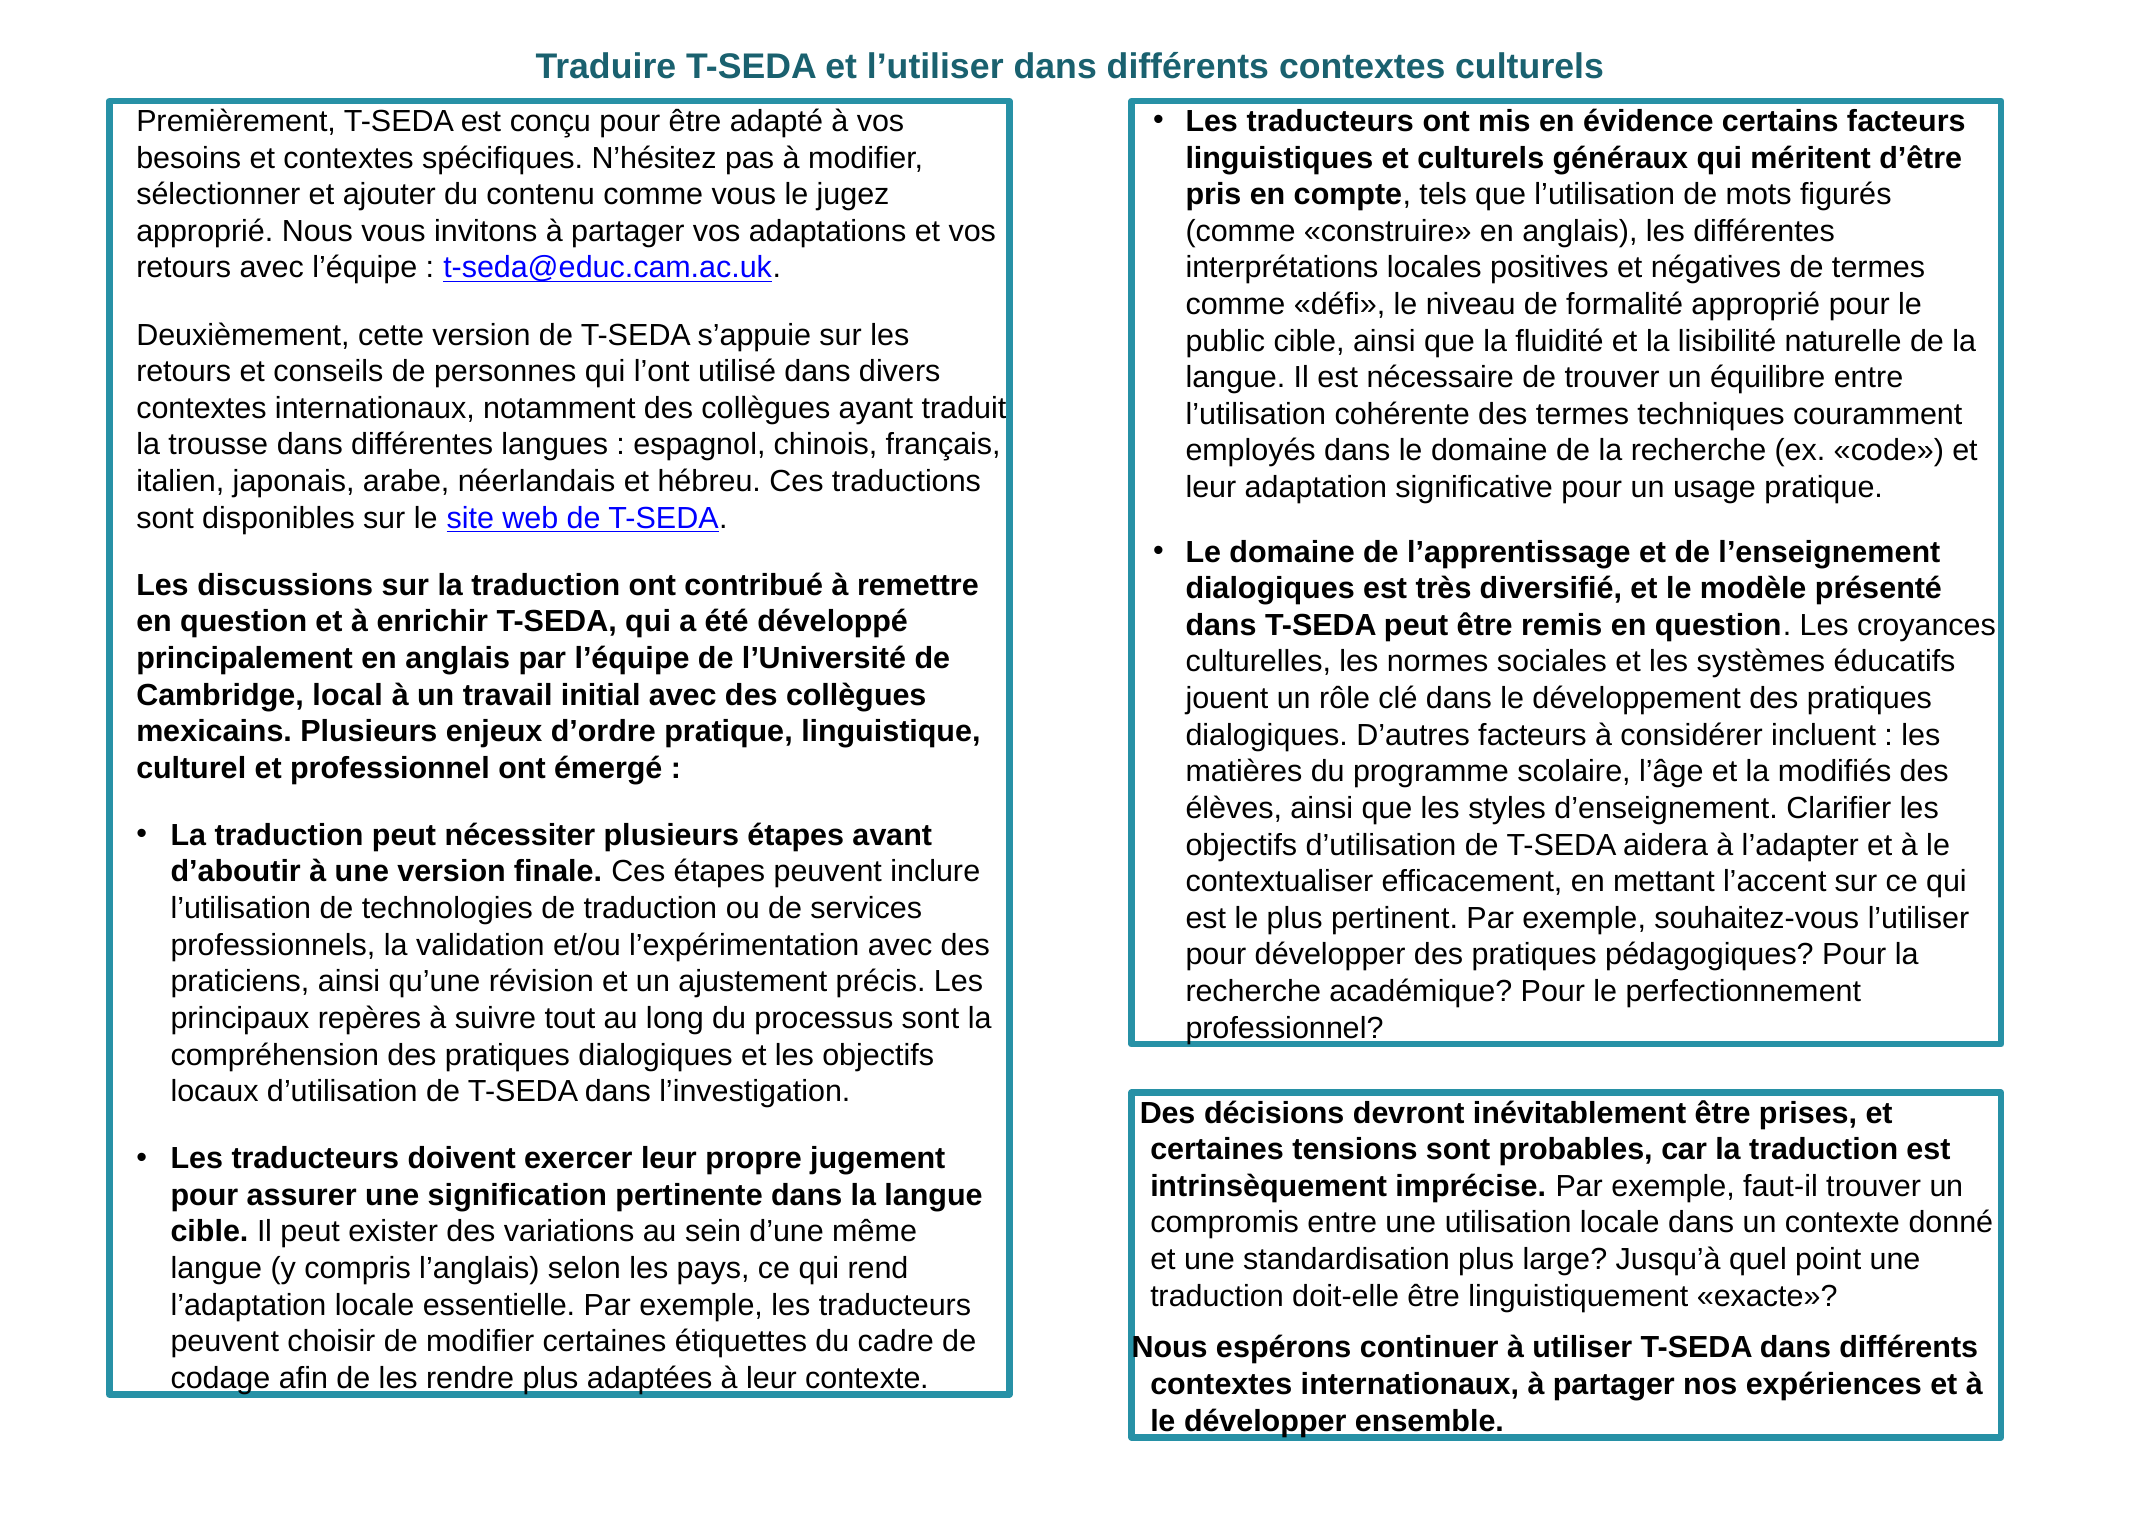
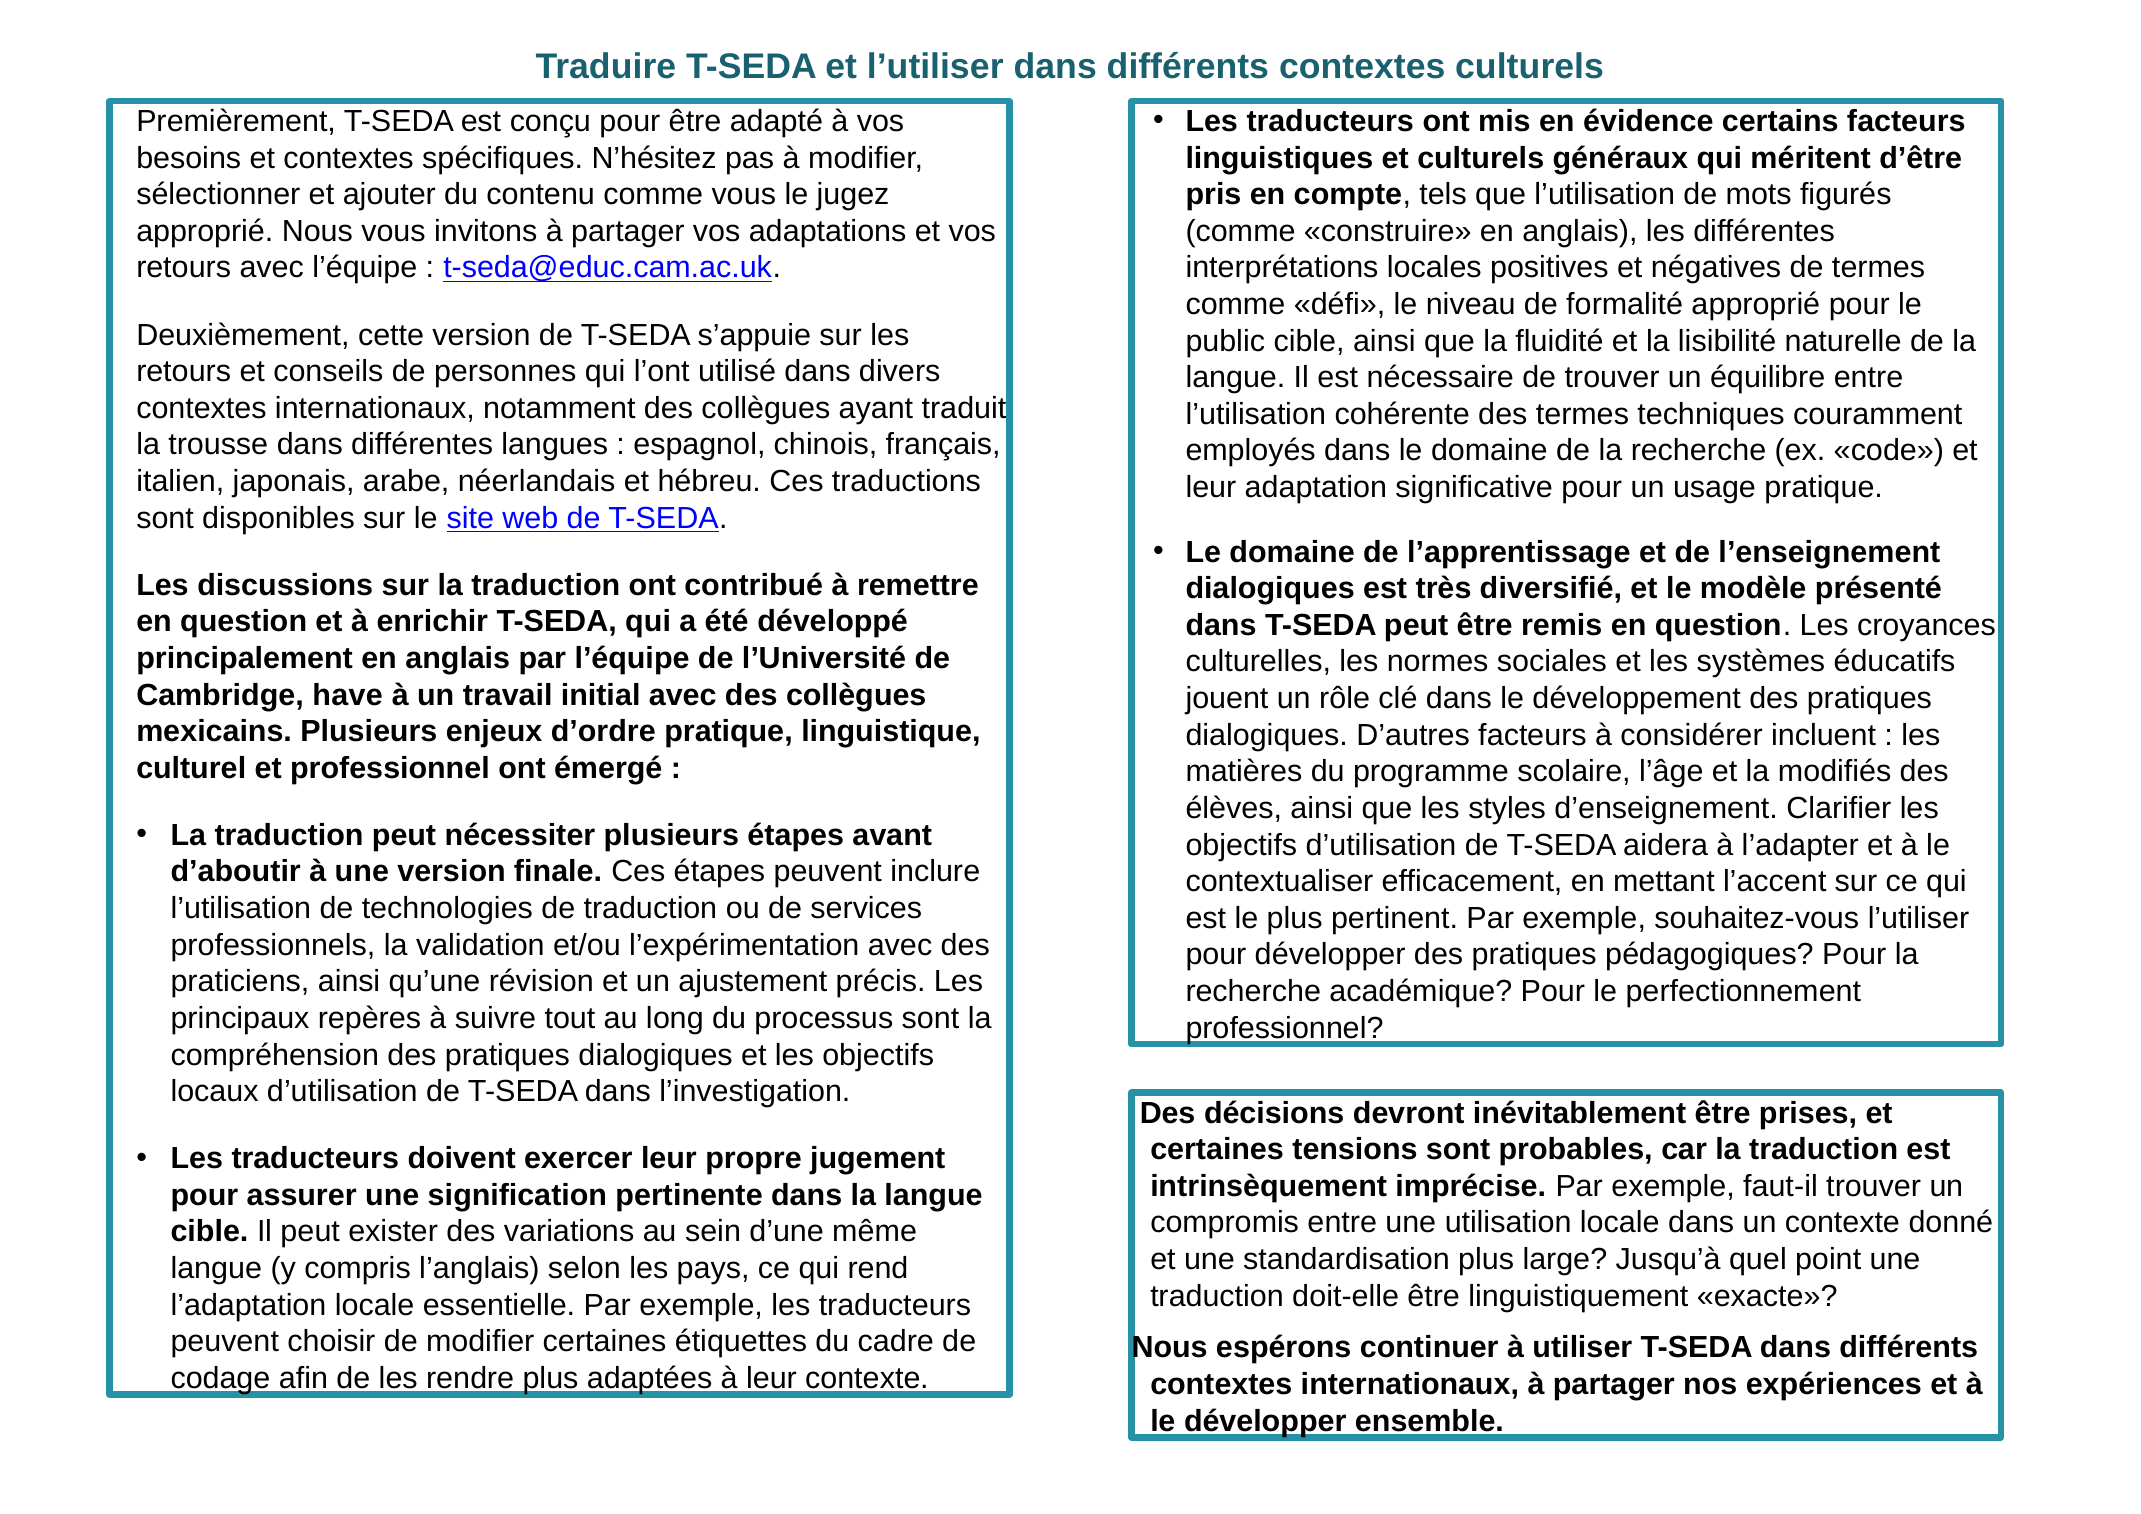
local: local -> have
